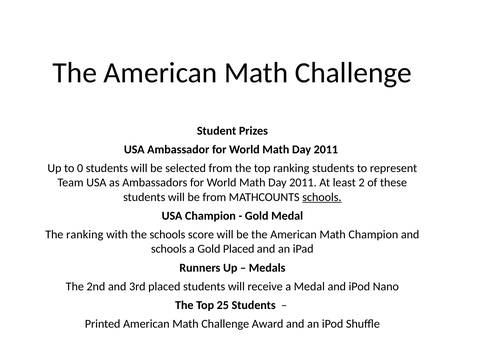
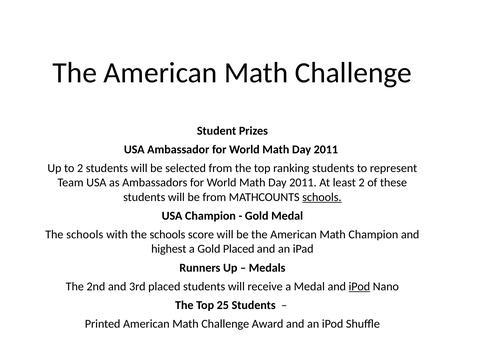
to 0: 0 -> 2
ranking at (85, 234): ranking -> schools
schools at (169, 249): schools -> highest
iPod at (359, 286) underline: none -> present
